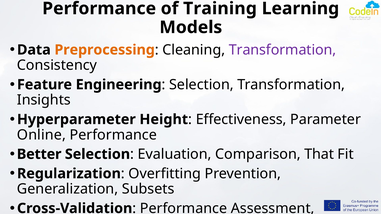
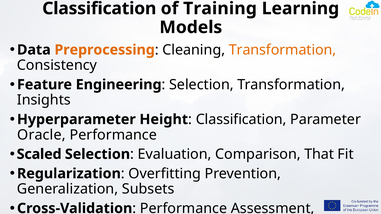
Performance at (99, 9): Performance -> Classification
Transformation at (283, 50) colour: purple -> orange
Effectiveness at (241, 120): Effectiveness -> Classification
Online: Online -> Oracle
Better: Better -> Scaled
